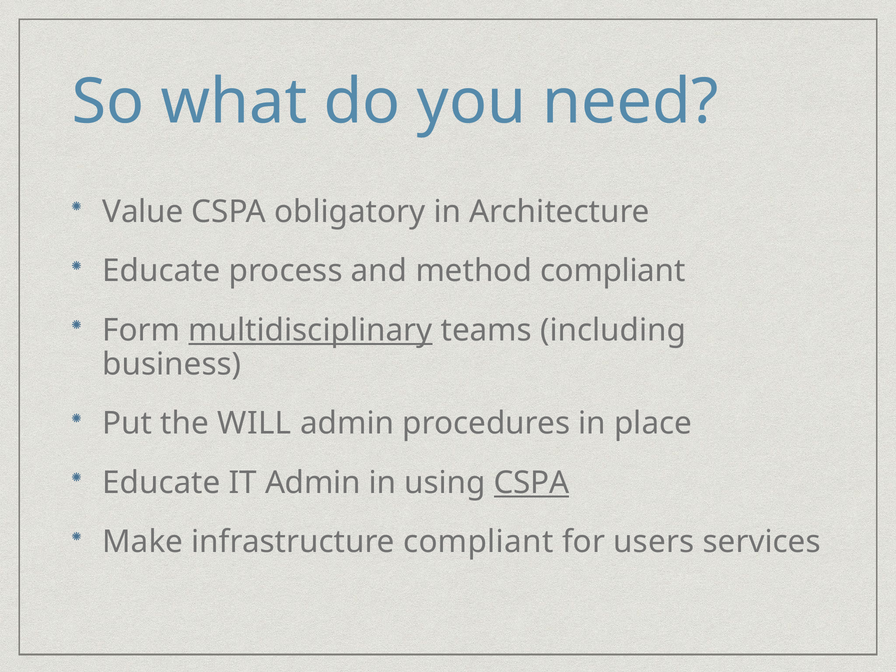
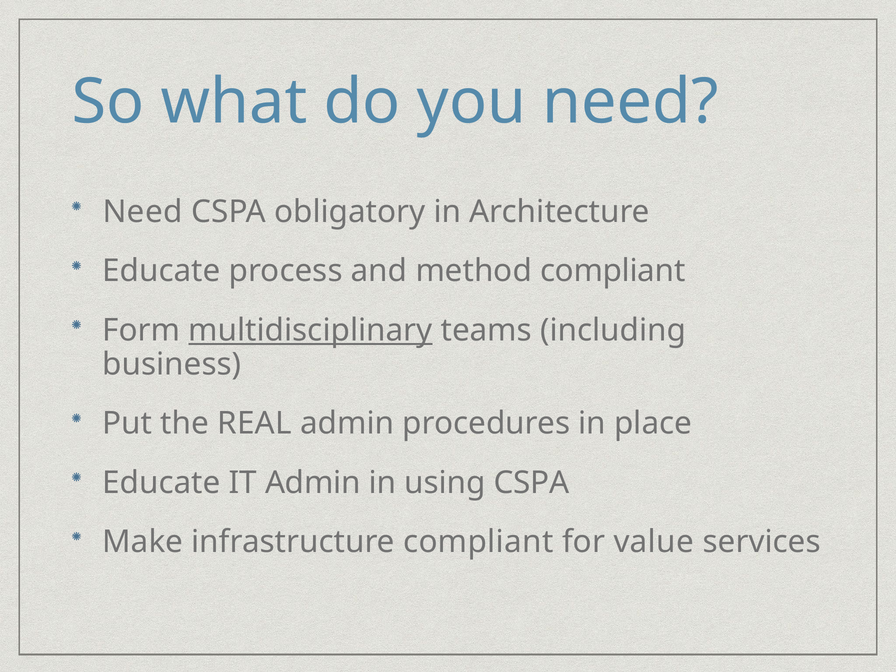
Value at (143, 212): Value -> Need
WILL: WILL -> REAL
CSPA at (532, 483) underline: present -> none
users: users -> value
